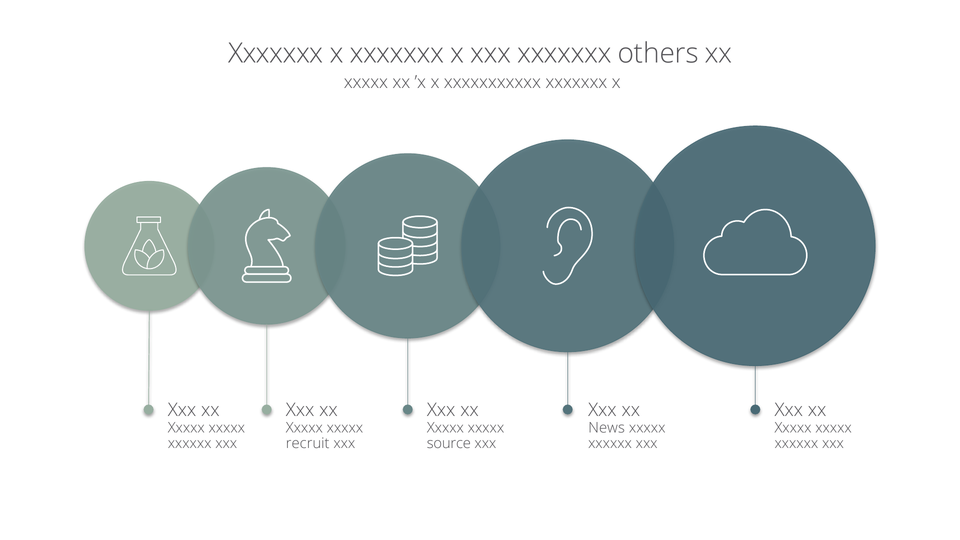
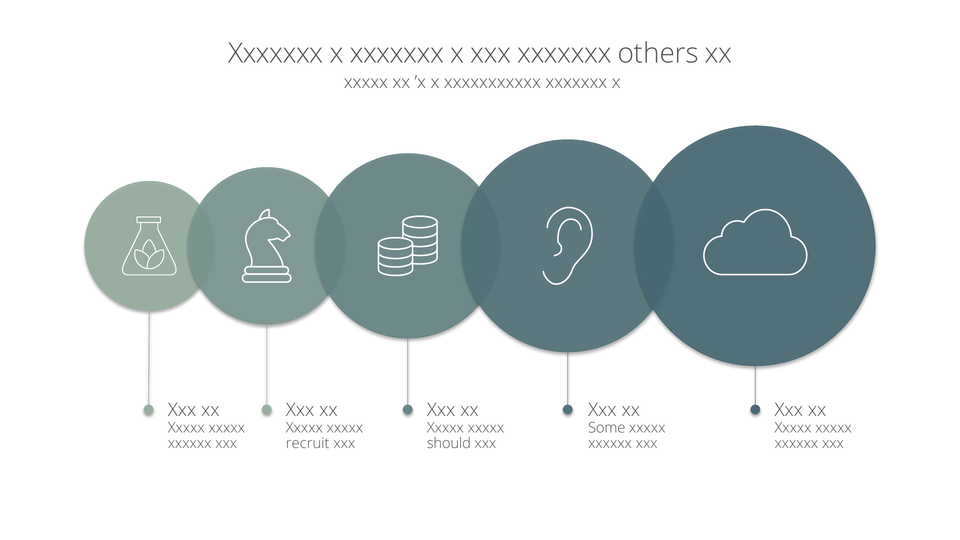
News: News -> Some
source: source -> should
